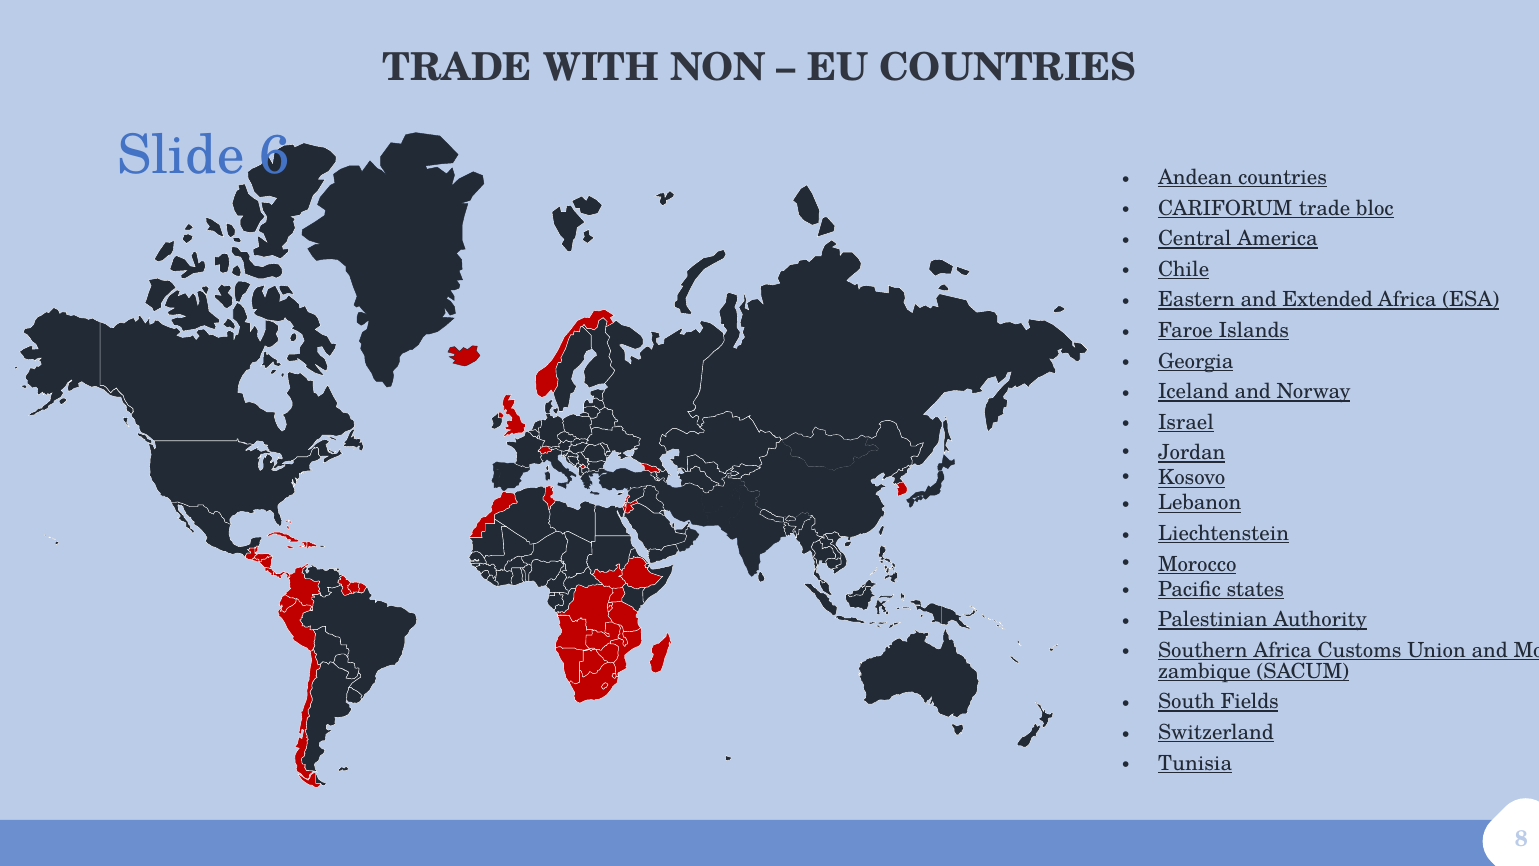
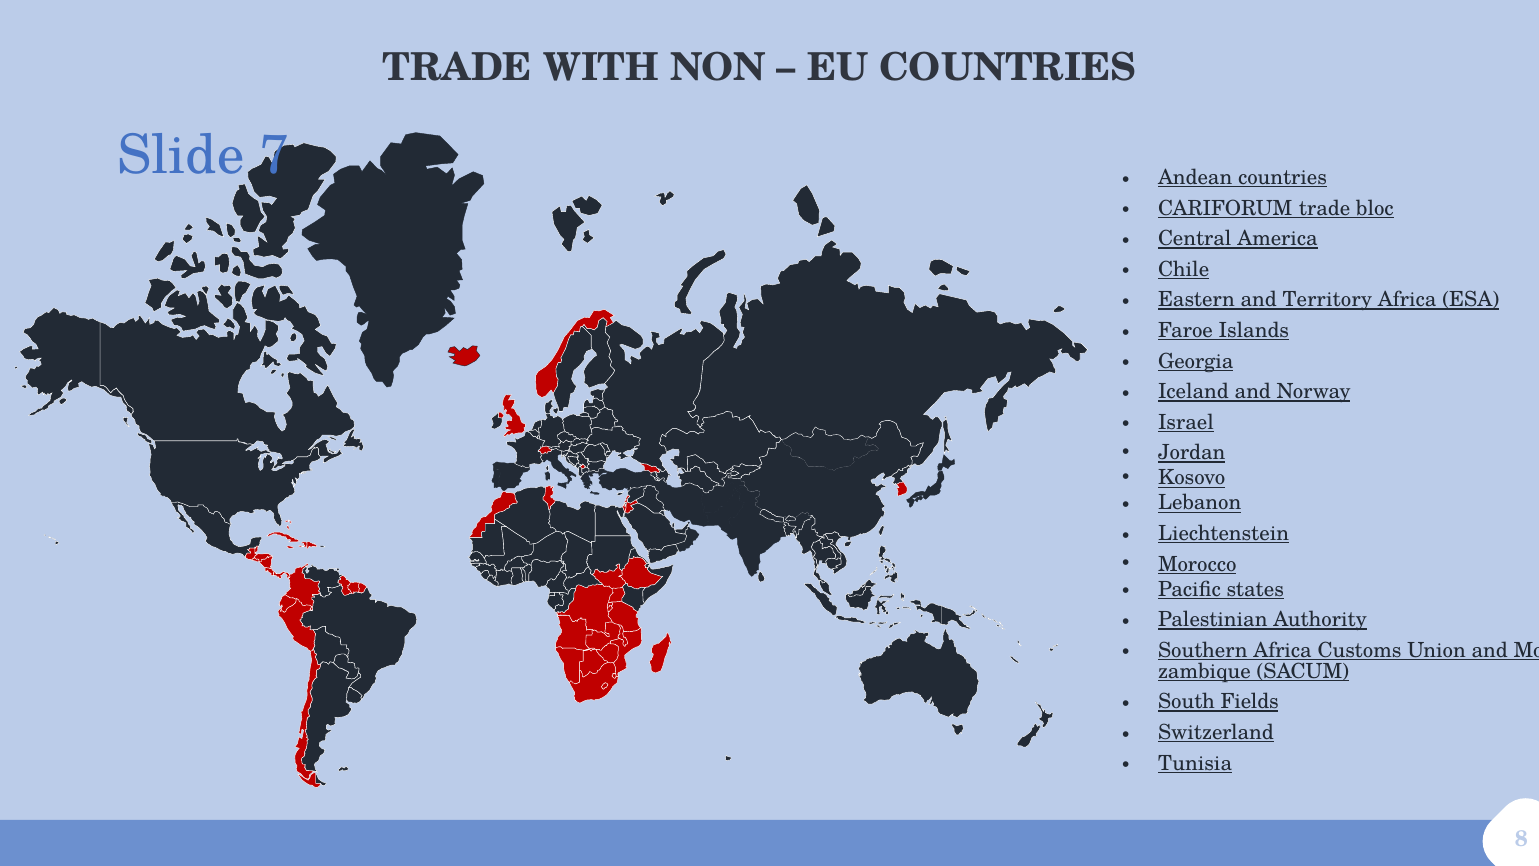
6: 6 -> 7
Extended: Extended -> Territory
